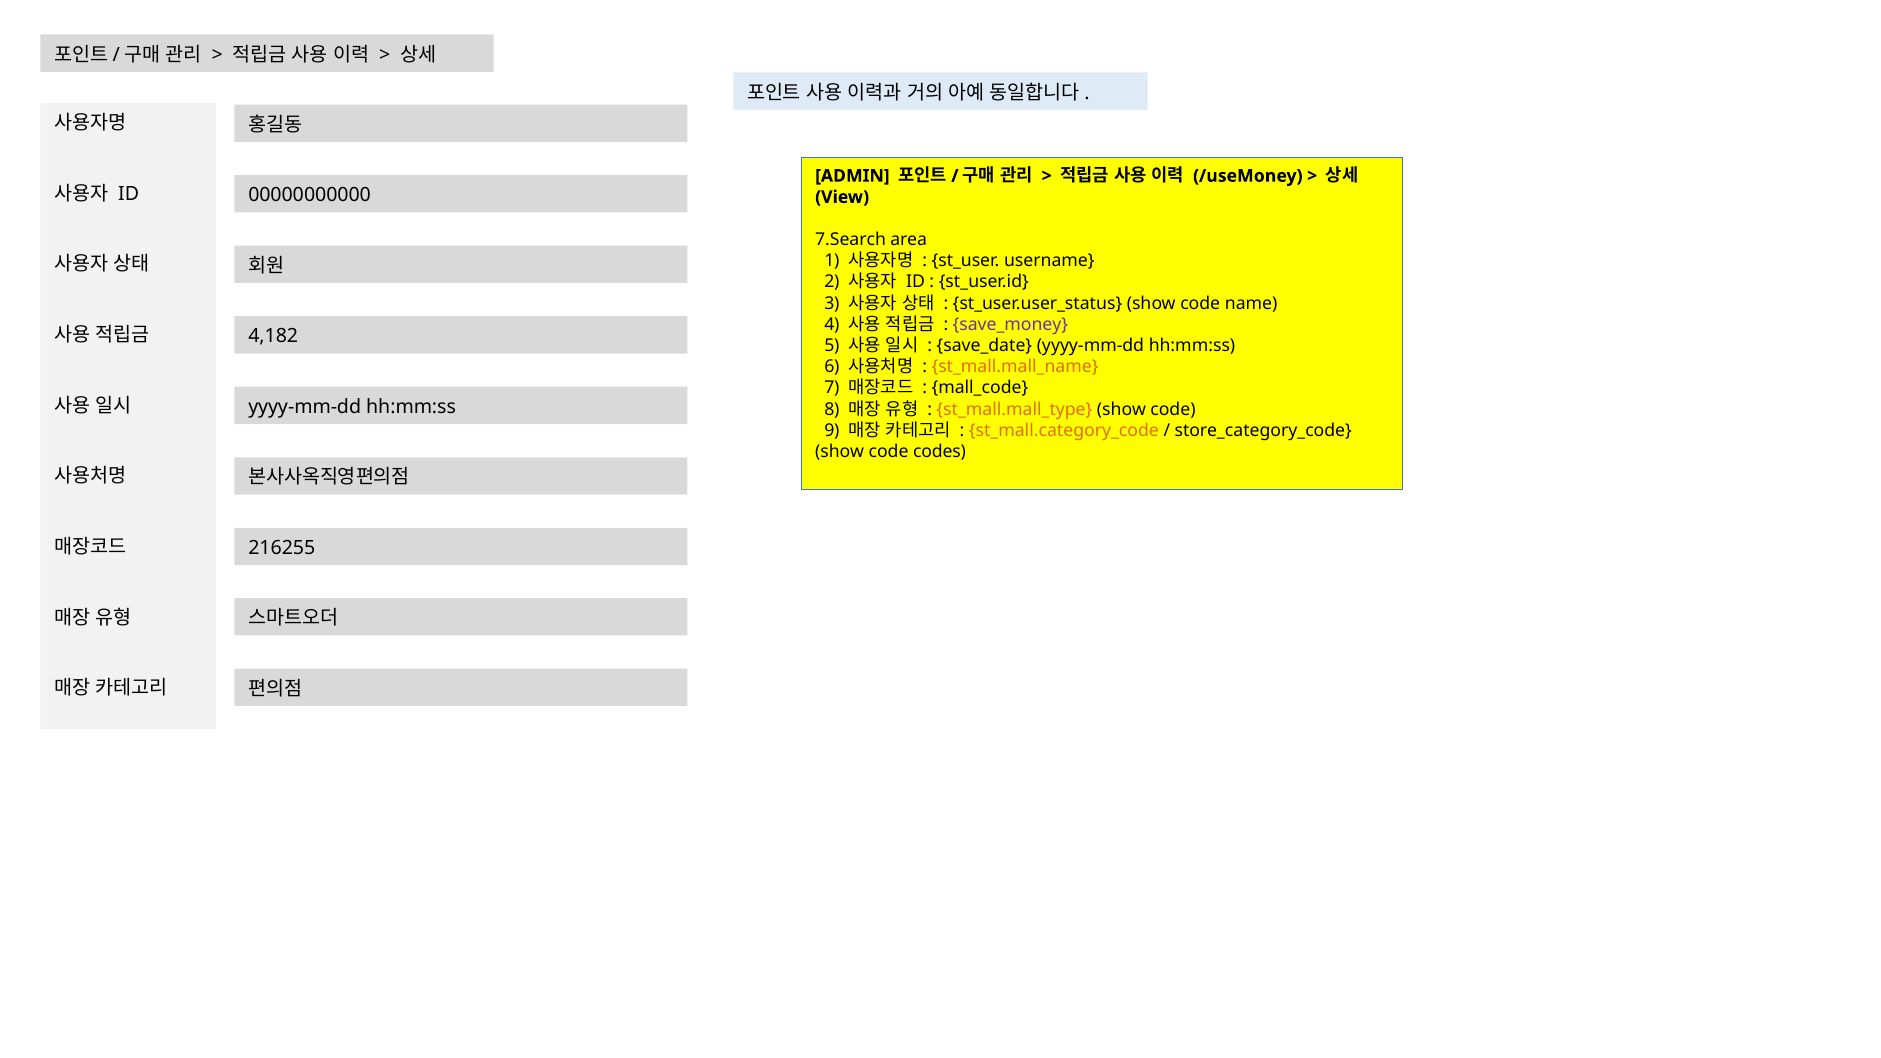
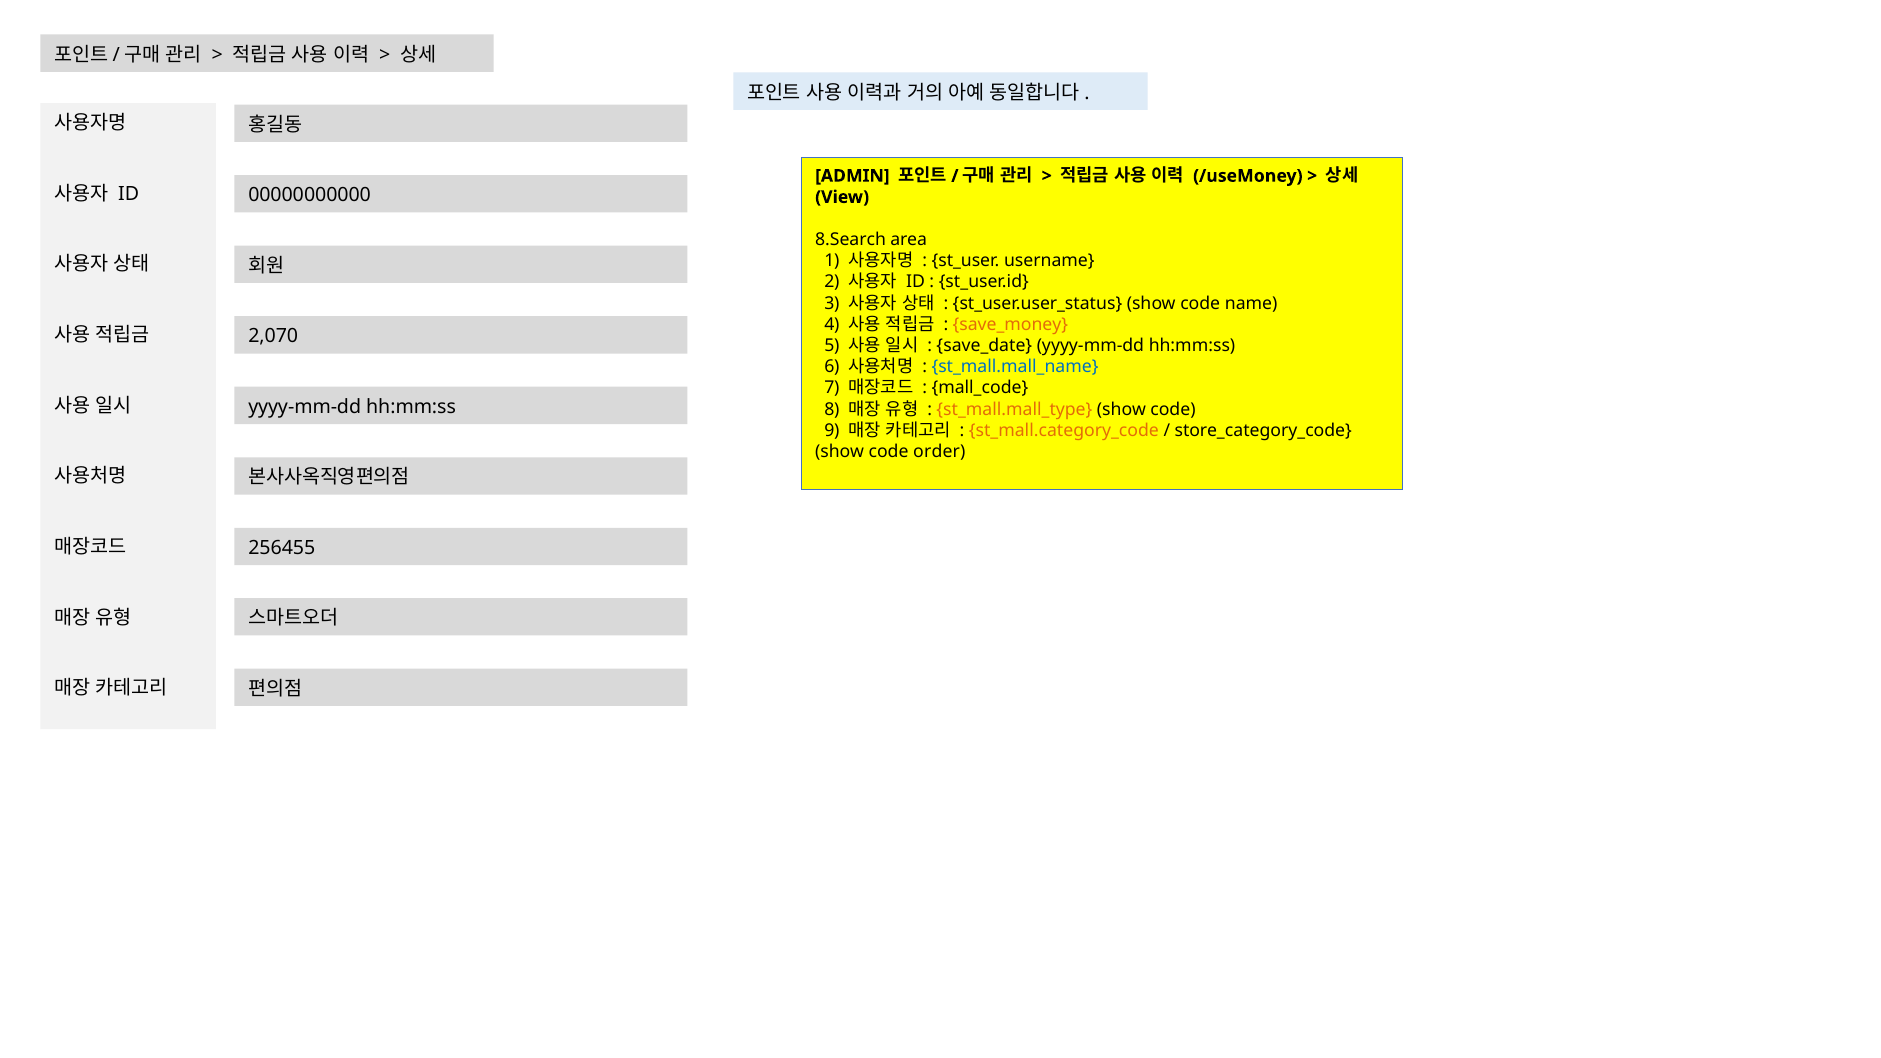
7.Search: 7.Search -> 8.Search
save_money colour: purple -> orange
4,182: 4,182 -> 2,070
st_mall.mall_name colour: orange -> blue
codes: codes -> order
216255: 216255 -> 256455
